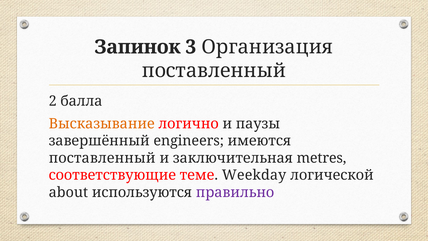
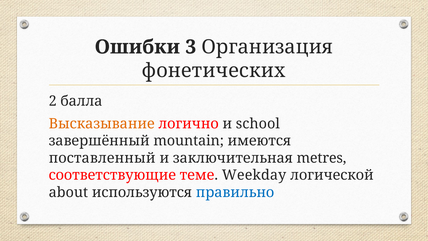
Запинок: Запинок -> Ошибки
поставленный at (214, 70): поставленный -> фонетических
паузы: паузы -> school
engineers: engineers -> mountain
правильно colour: purple -> blue
